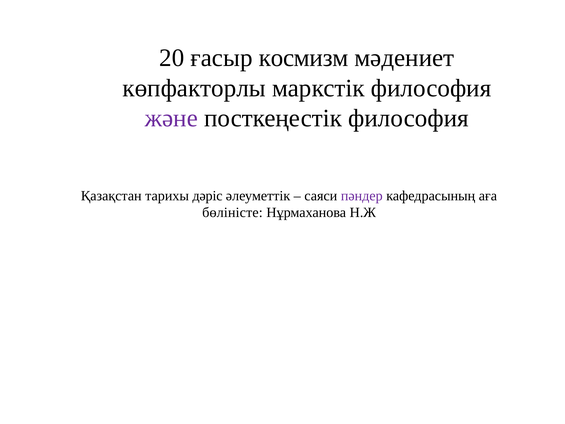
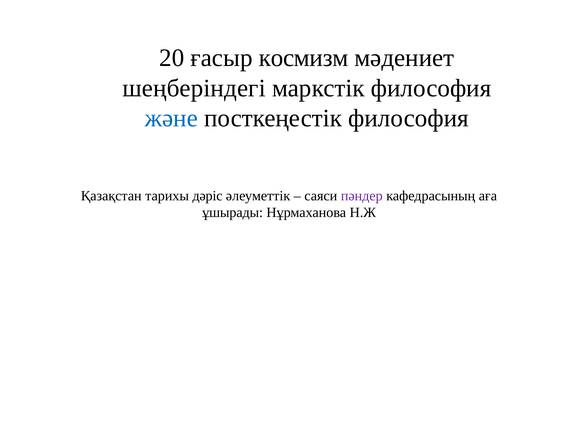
көпфакторлы: көпфакторлы -> шеңберіндегі
және colour: purple -> blue
бөліністе: бөліністе -> ұшырады
